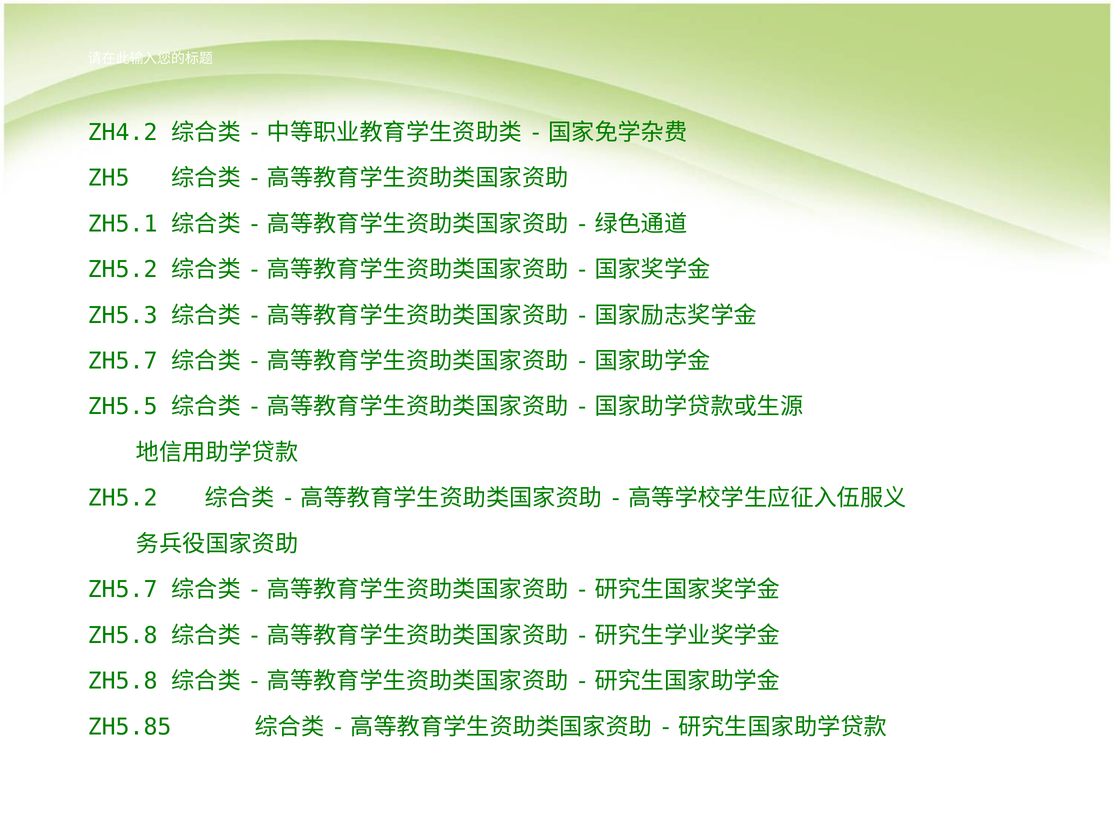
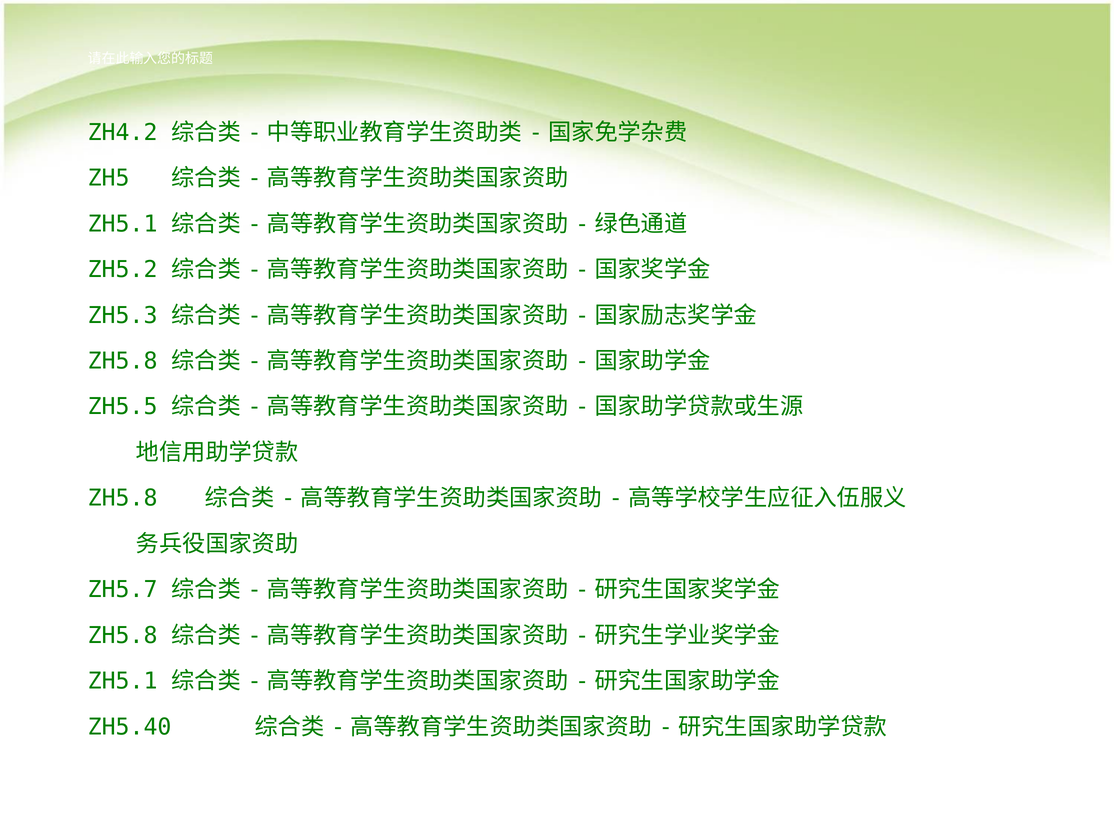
ZH5.7 at (123, 361): ZH5.7 -> ZH5.8
ZH5.2 at (123, 498): ZH5.2 -> ZH5.8
ZH5.8 at (123, 681): ZH5.8 -> ZH5.1
ZH5.85: ZH5.85 -> ZH5.40
